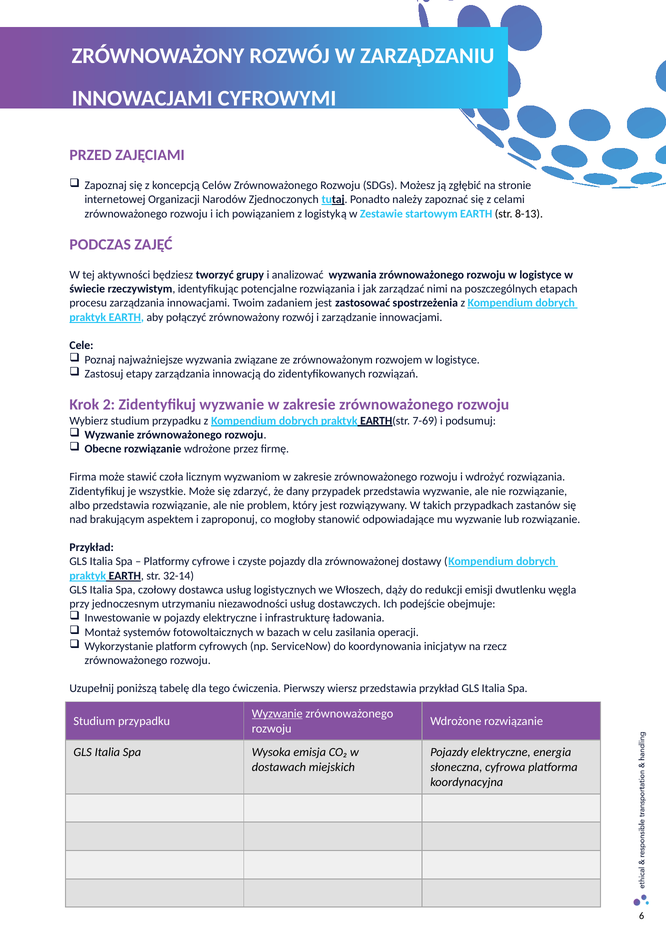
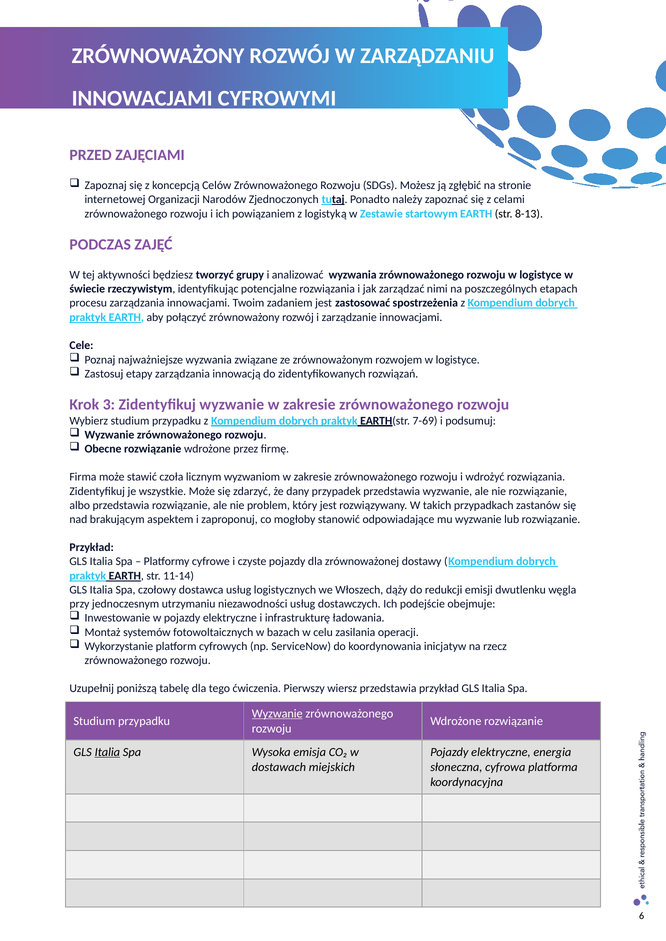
2: 2 -> 3
32-14: 32-14 -> 11-14
Italia at (107, 753) underline: none -> present
